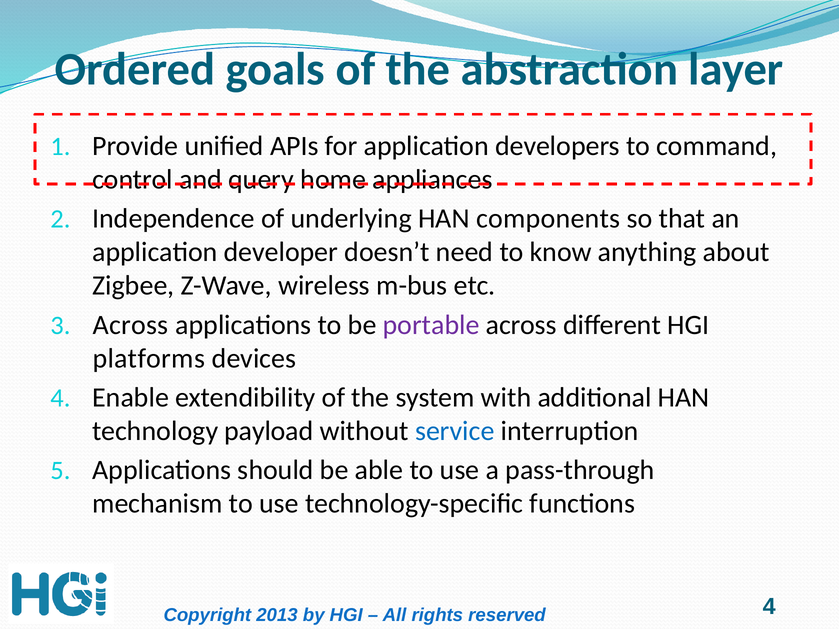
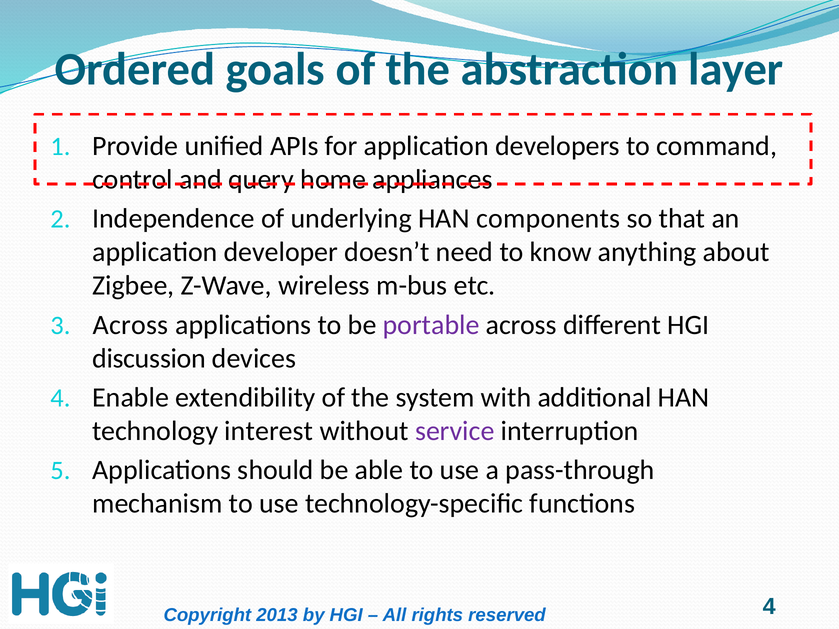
platforms: platforms -> discussion
payload: payload -> interest
service colour: blue -> purple
